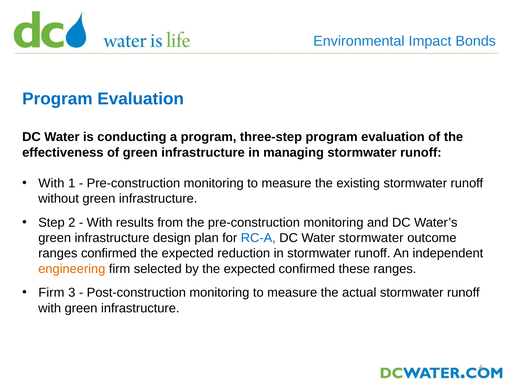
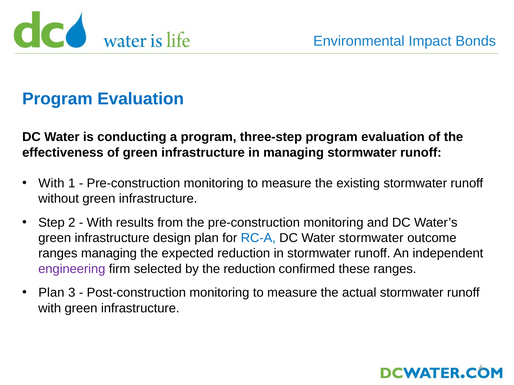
ranges confirmed: confirmed -> managing
engineering colour: orange -> purple
by the expected: expected -> reduction
Firm at (51, 293): Firm -> Plan
